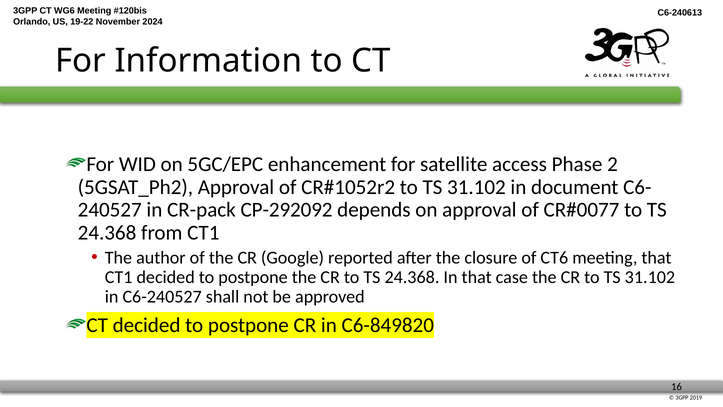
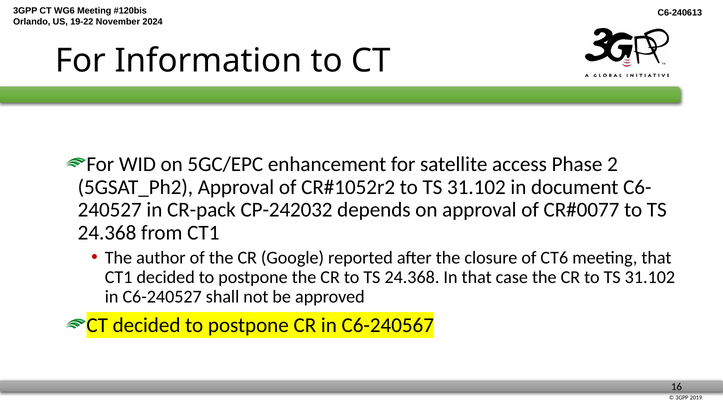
CP-292092: CP-292092 -> CP-242032
C6-849820: C6-849820 -> C6-240567
